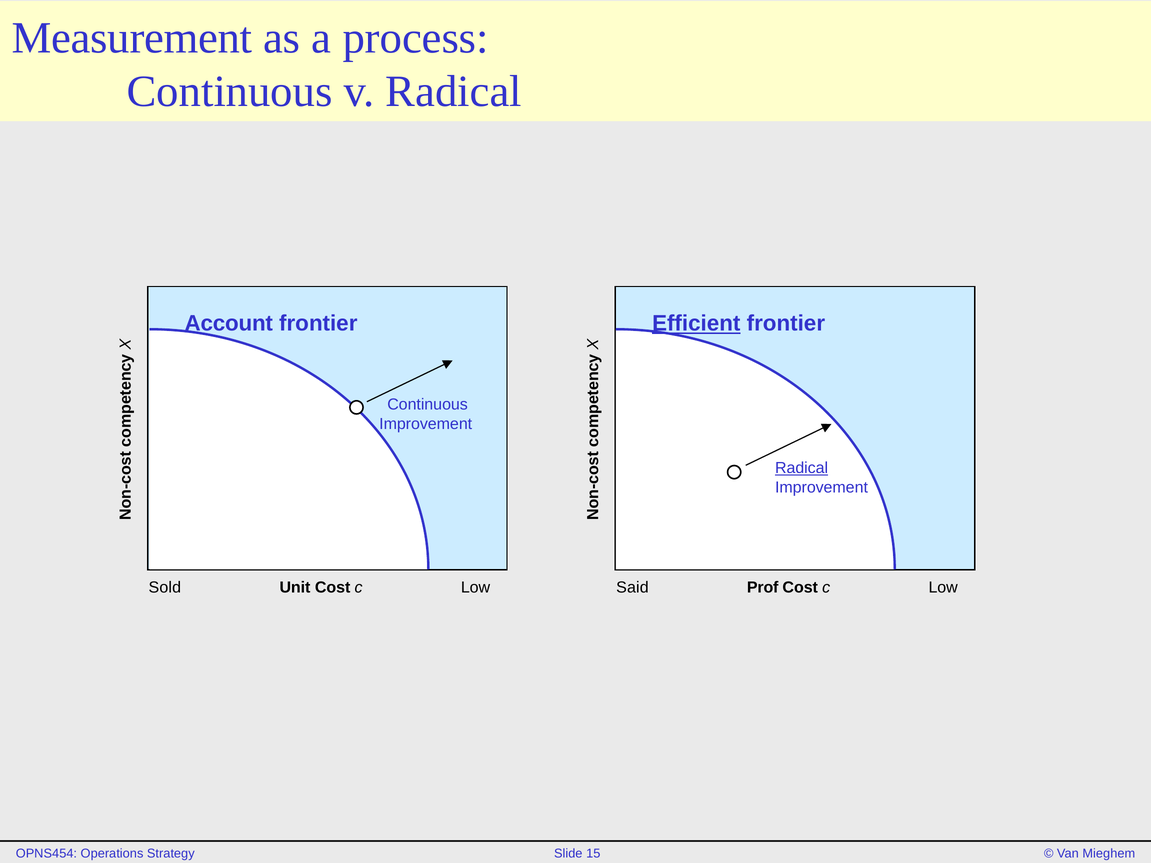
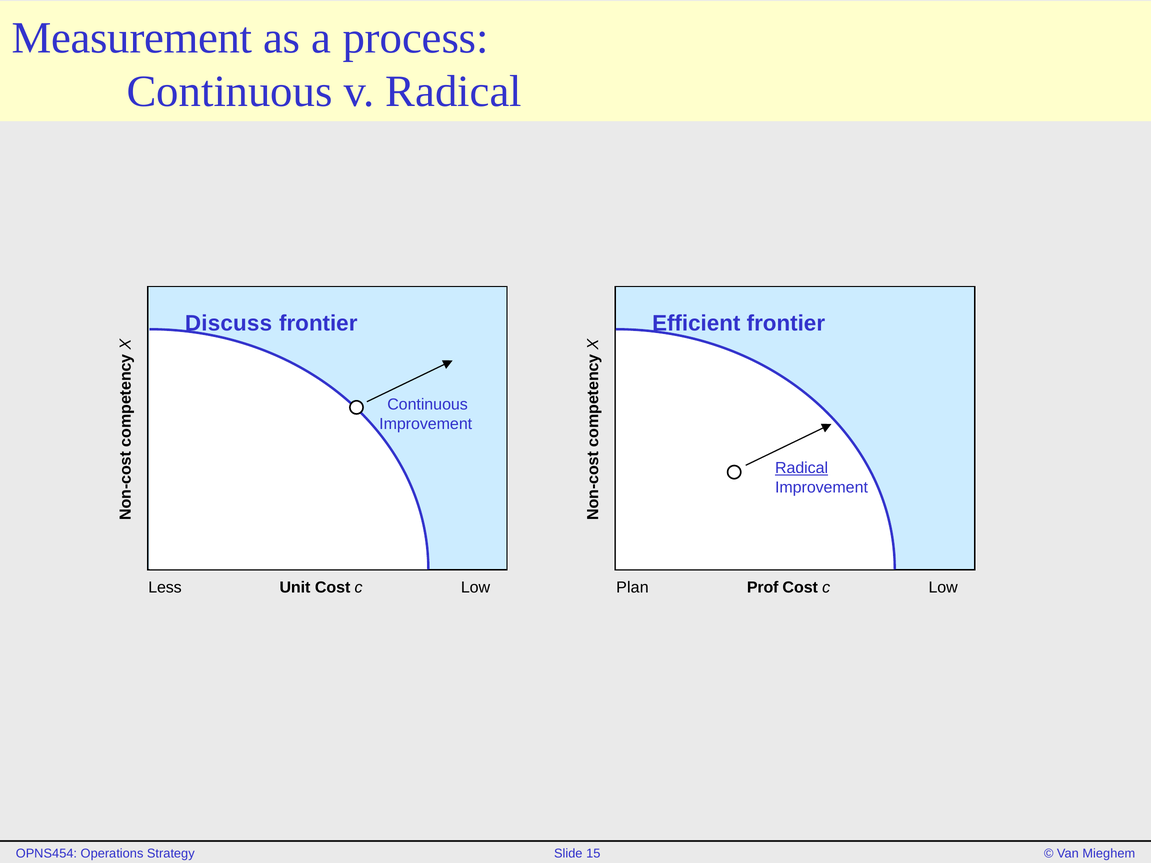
Account: Account -> Discuss
Efficient underline: present -> none
Sold: Sold -> Less
Said: Said -> Plan
